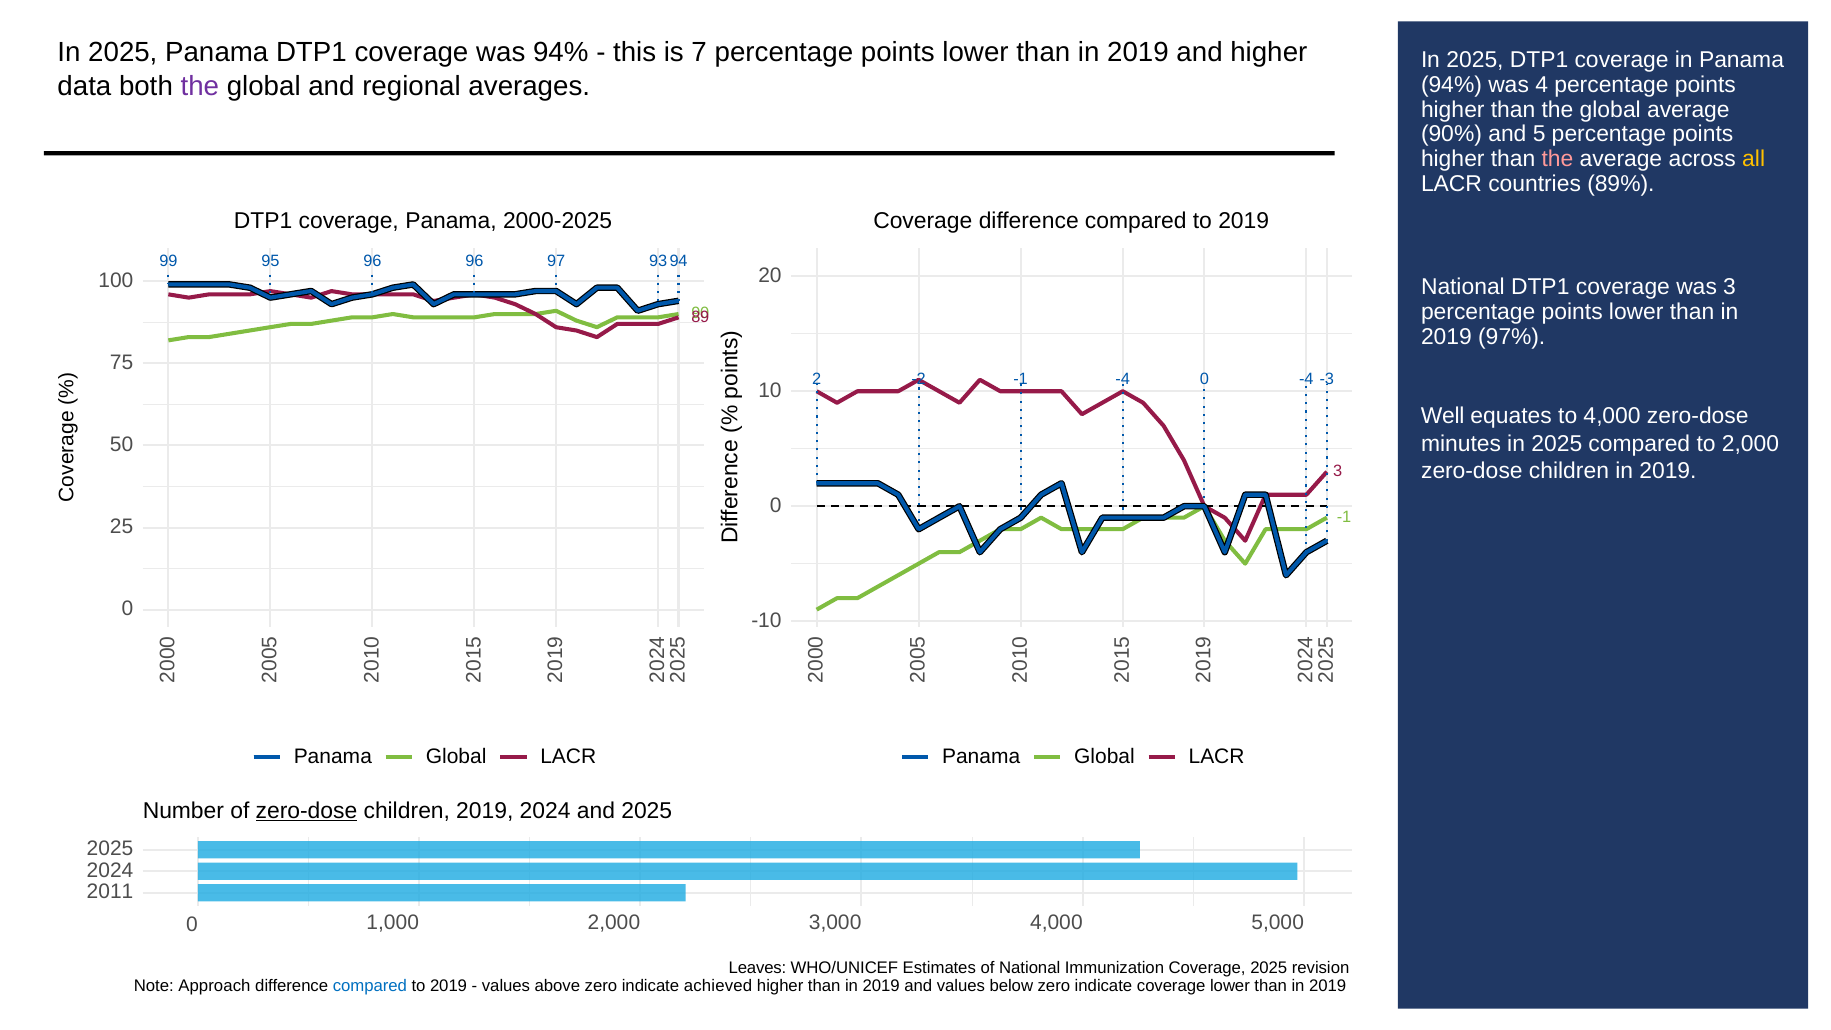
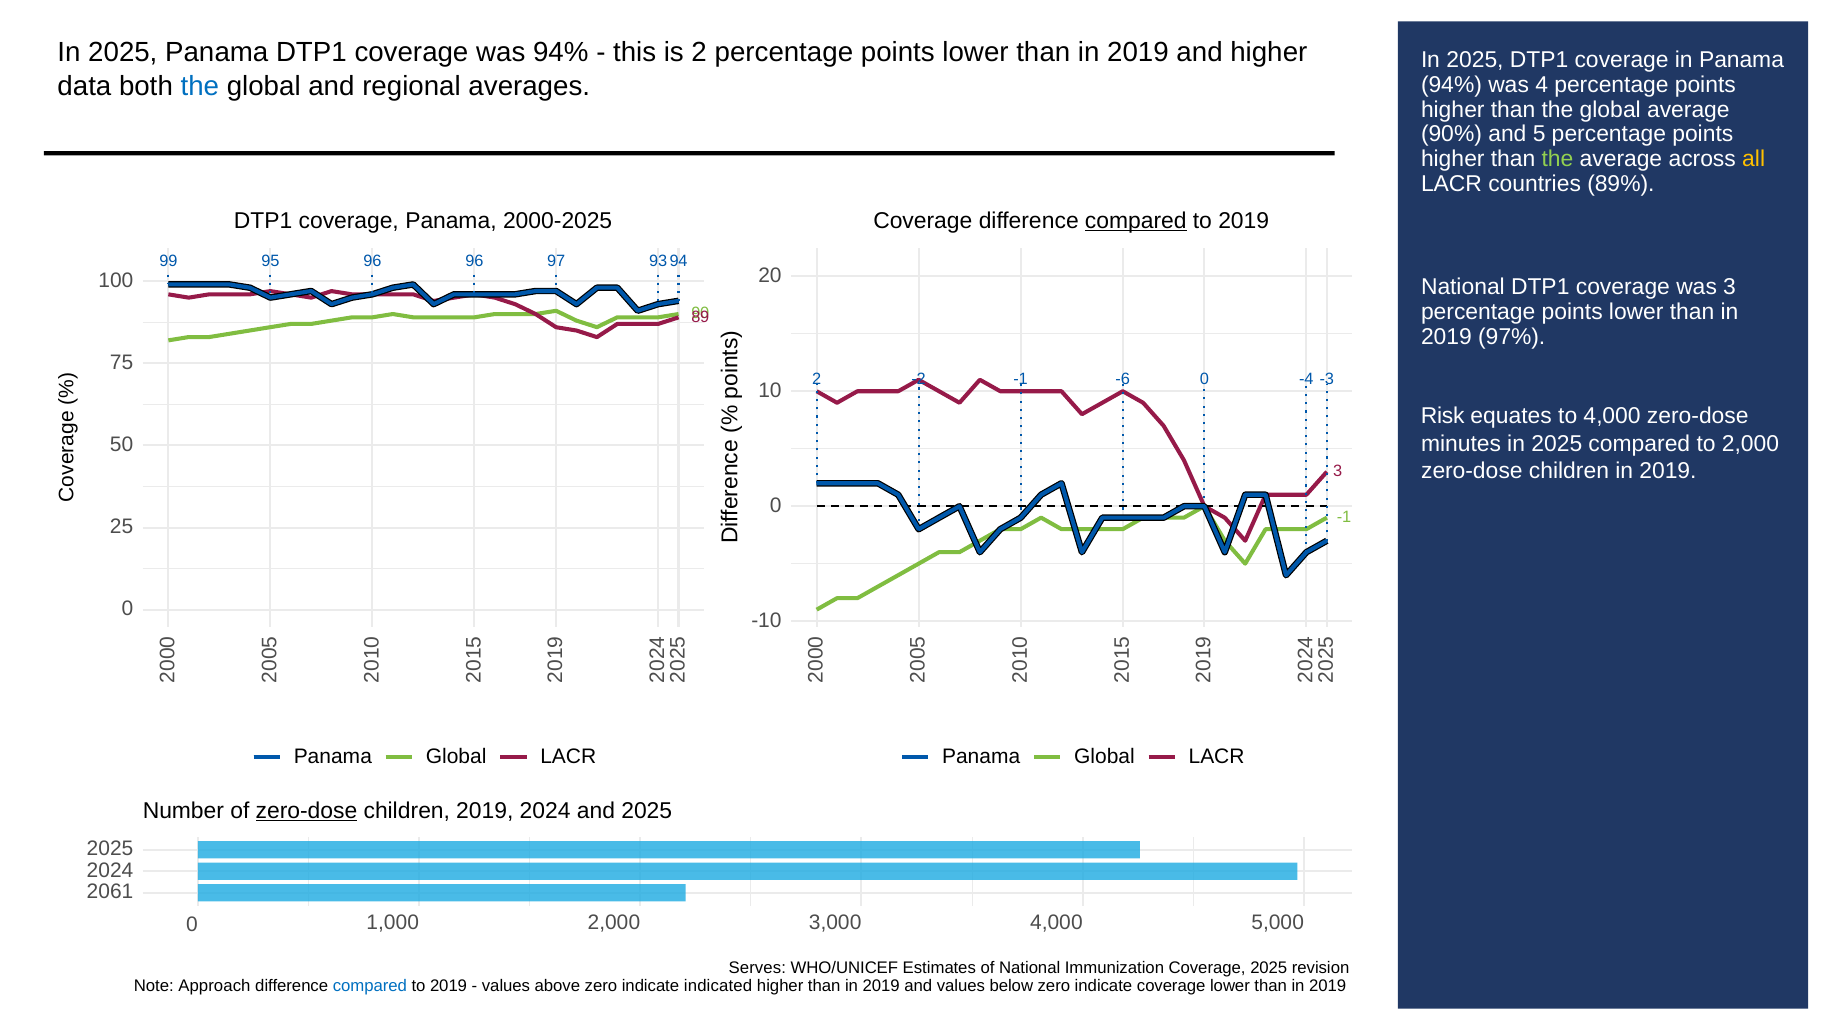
is 7: 7 -> 2
the at (200, 86) colour: purple -> blue
the at (1558, 159) colour: pink -> light green
compared at (1136, 221) underline: none -> present
-1 -4: -4 -> -6
Well: Well -> Risk
2011: 2011 -> 2061
Leaves: Leaves -> Serves
achieved: achieved -> indicated
